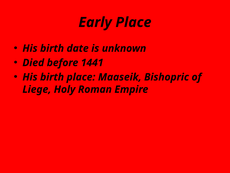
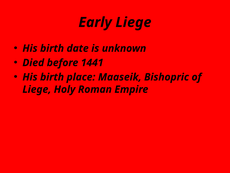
Early Place: Place -> Liege
